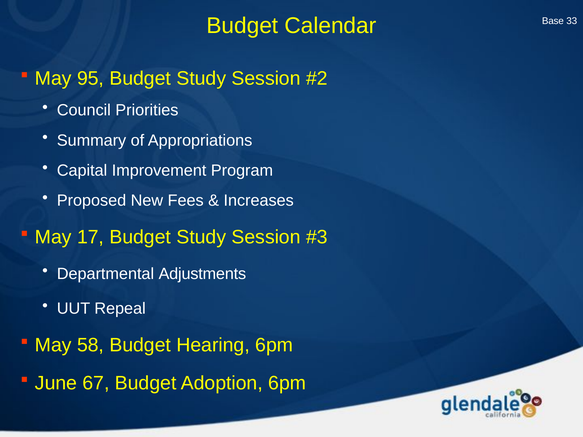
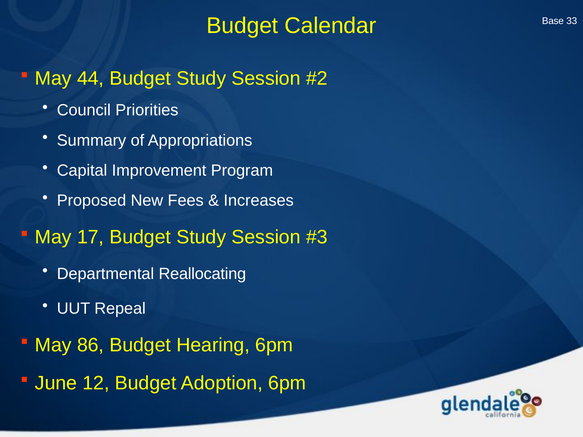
95: 95 -> 44
Adjustments: Adjustments -> Reallocating
58: 58 -> 86
67: 67 -> 12
